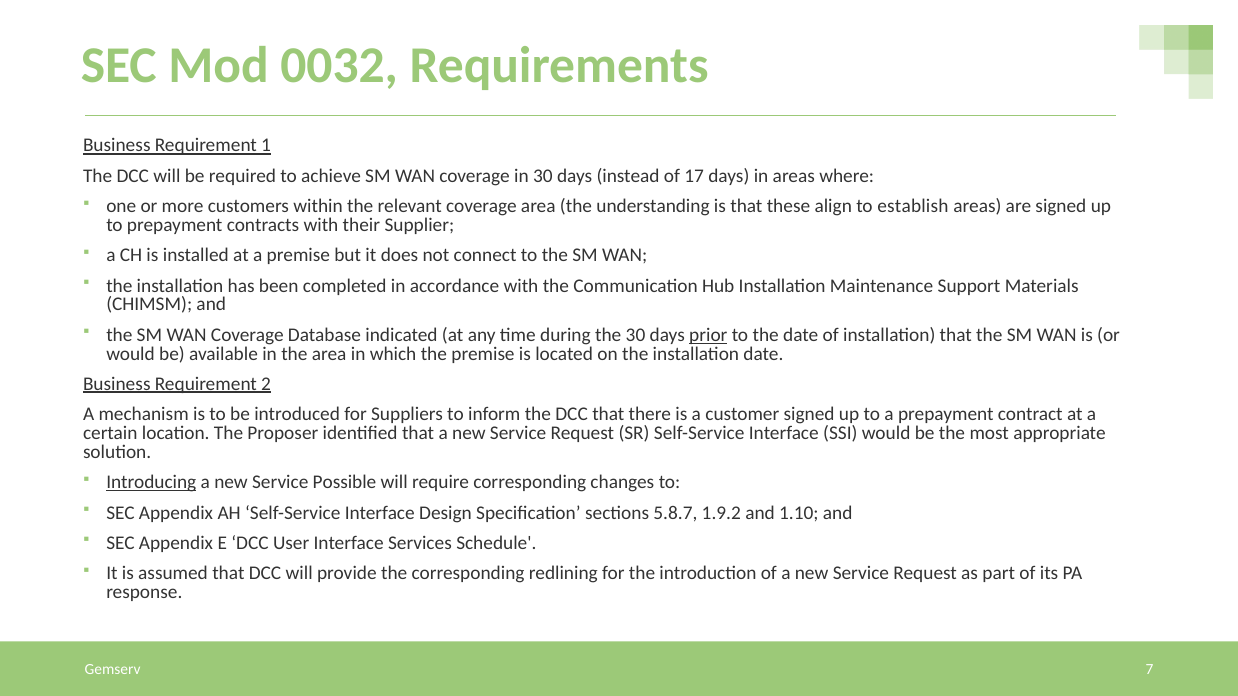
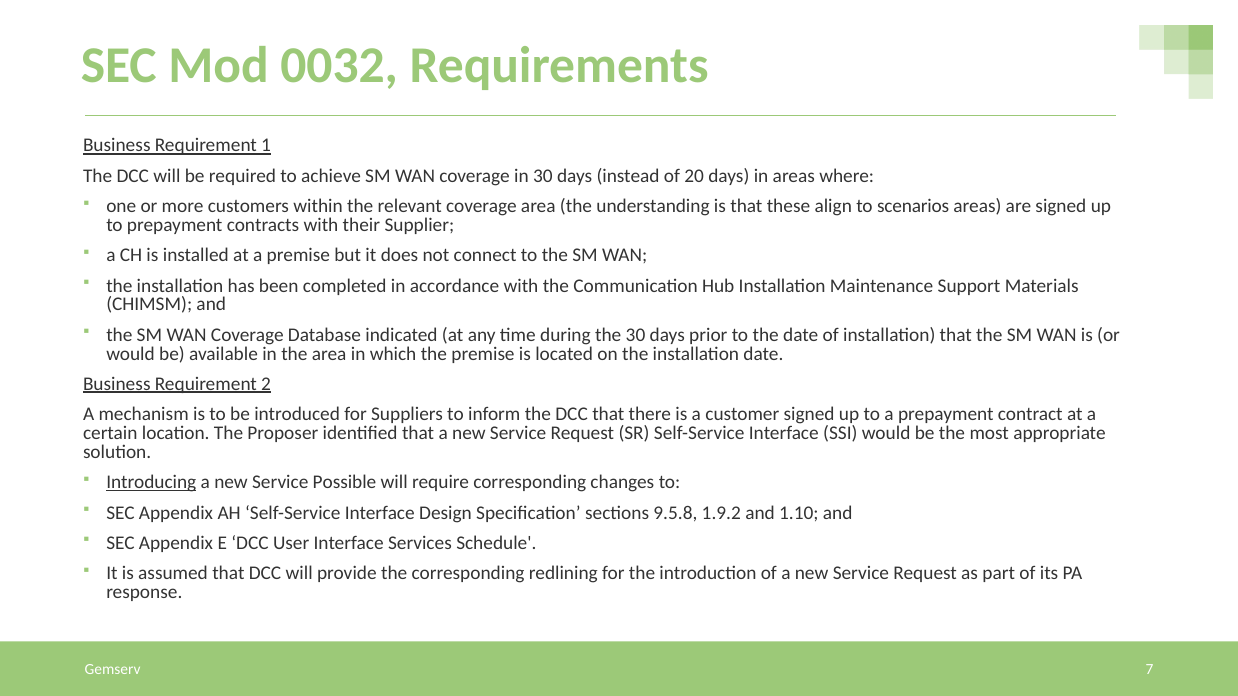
17: 17 -> 20
establish: establish -> scenarios
prior underline: present -> none
5.8.7: 5.8.7 -> 9.5.8
